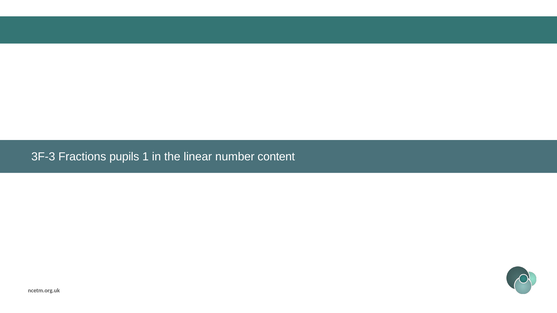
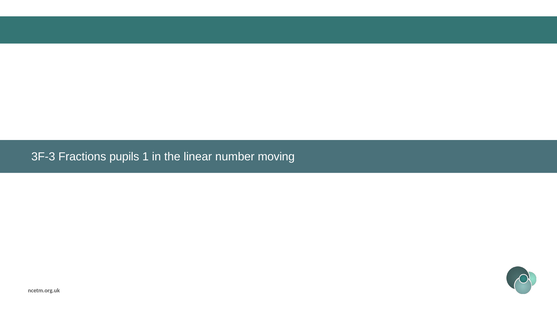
content: content -> moving
